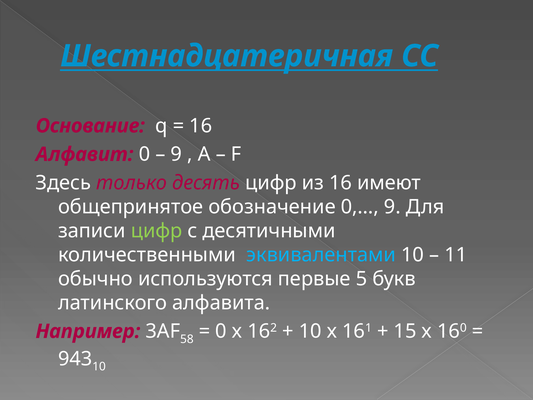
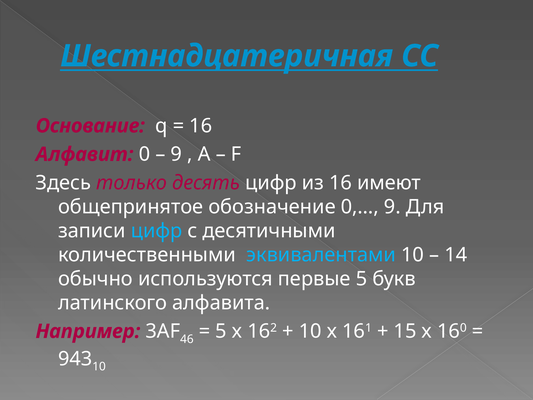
цифр at (157, 231) colour: light green -> light blue
11: 11 -> 14
58: 58 -> 46
0 at (221, 331): 0 -> 5
